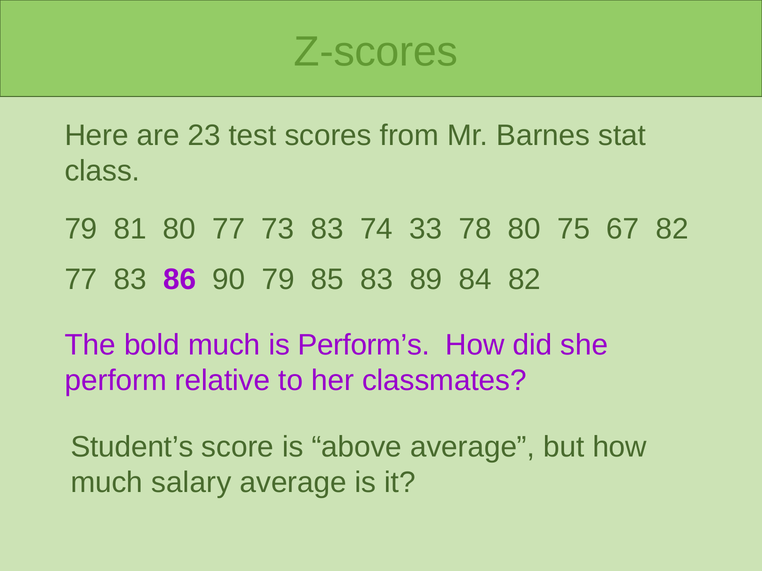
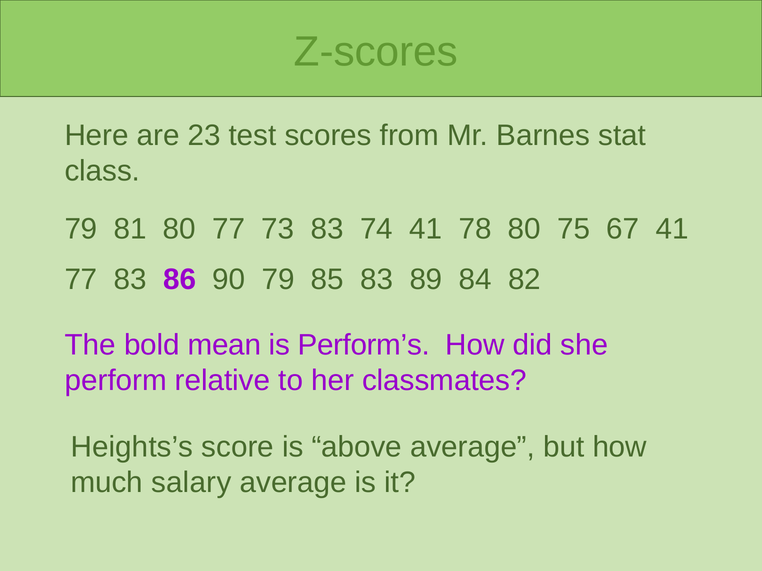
74 33: 33 -> 41
67 82: 82 -> 41
bold much: much -> mean
Student’s: Student’s -> Heights’s
